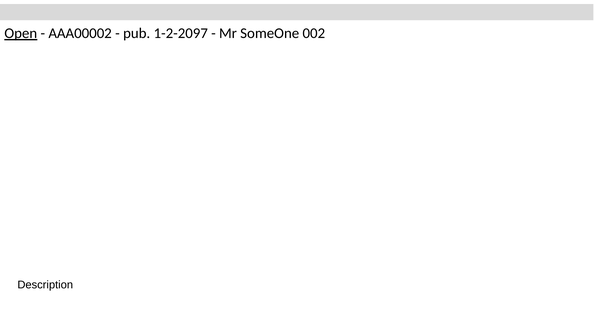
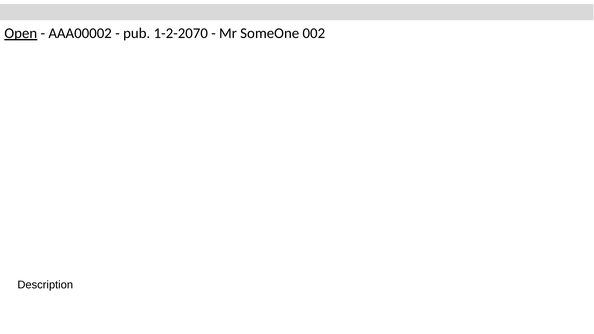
1-2-2097: 1-2-2097 -> 1-2-2070
